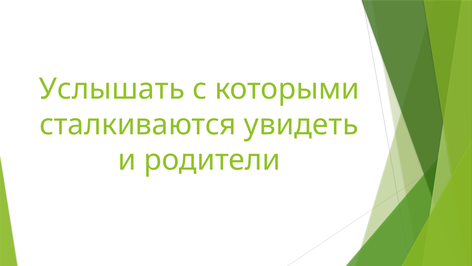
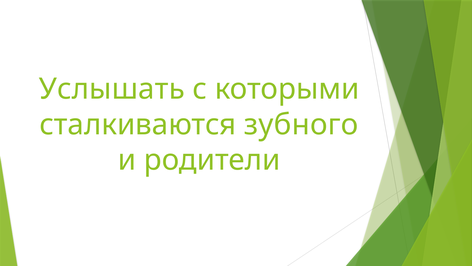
увидеть: увидеть -> зубного
